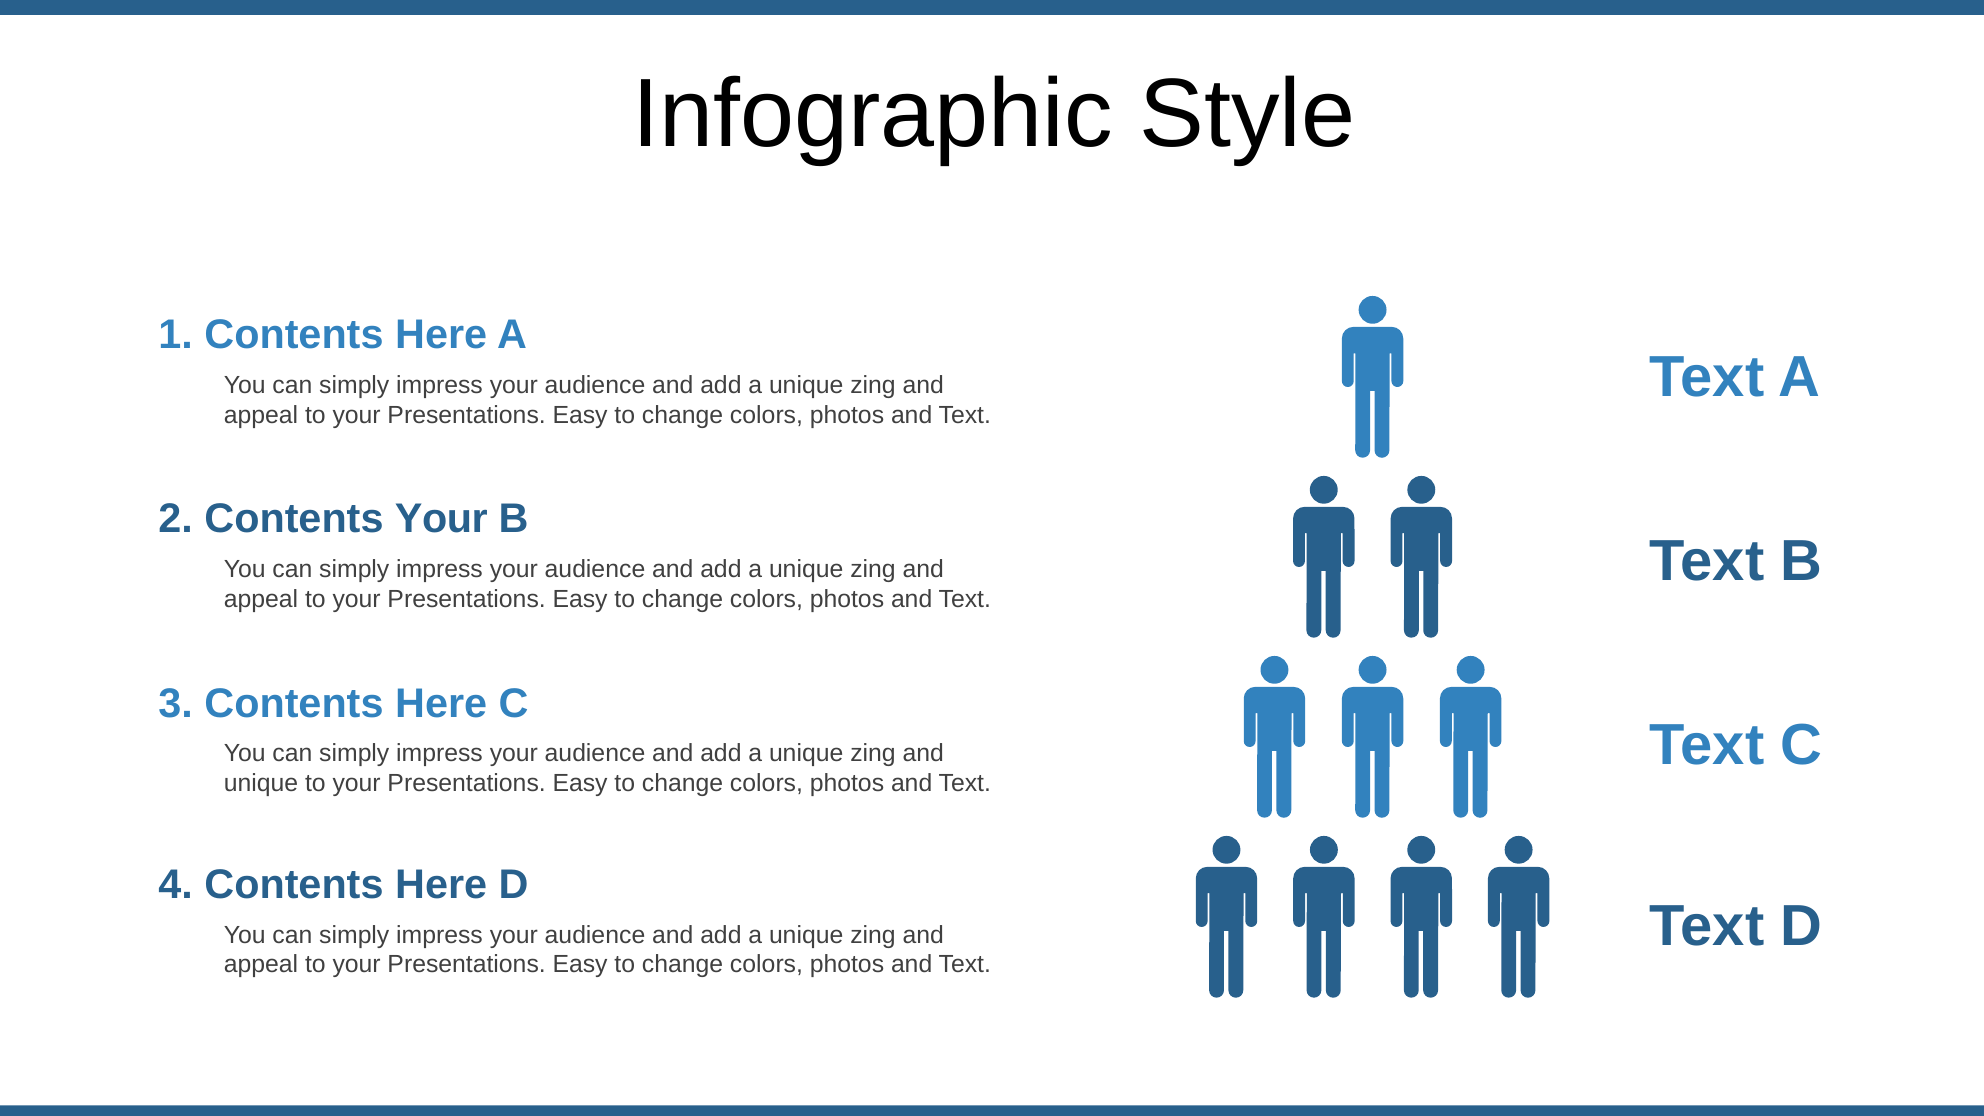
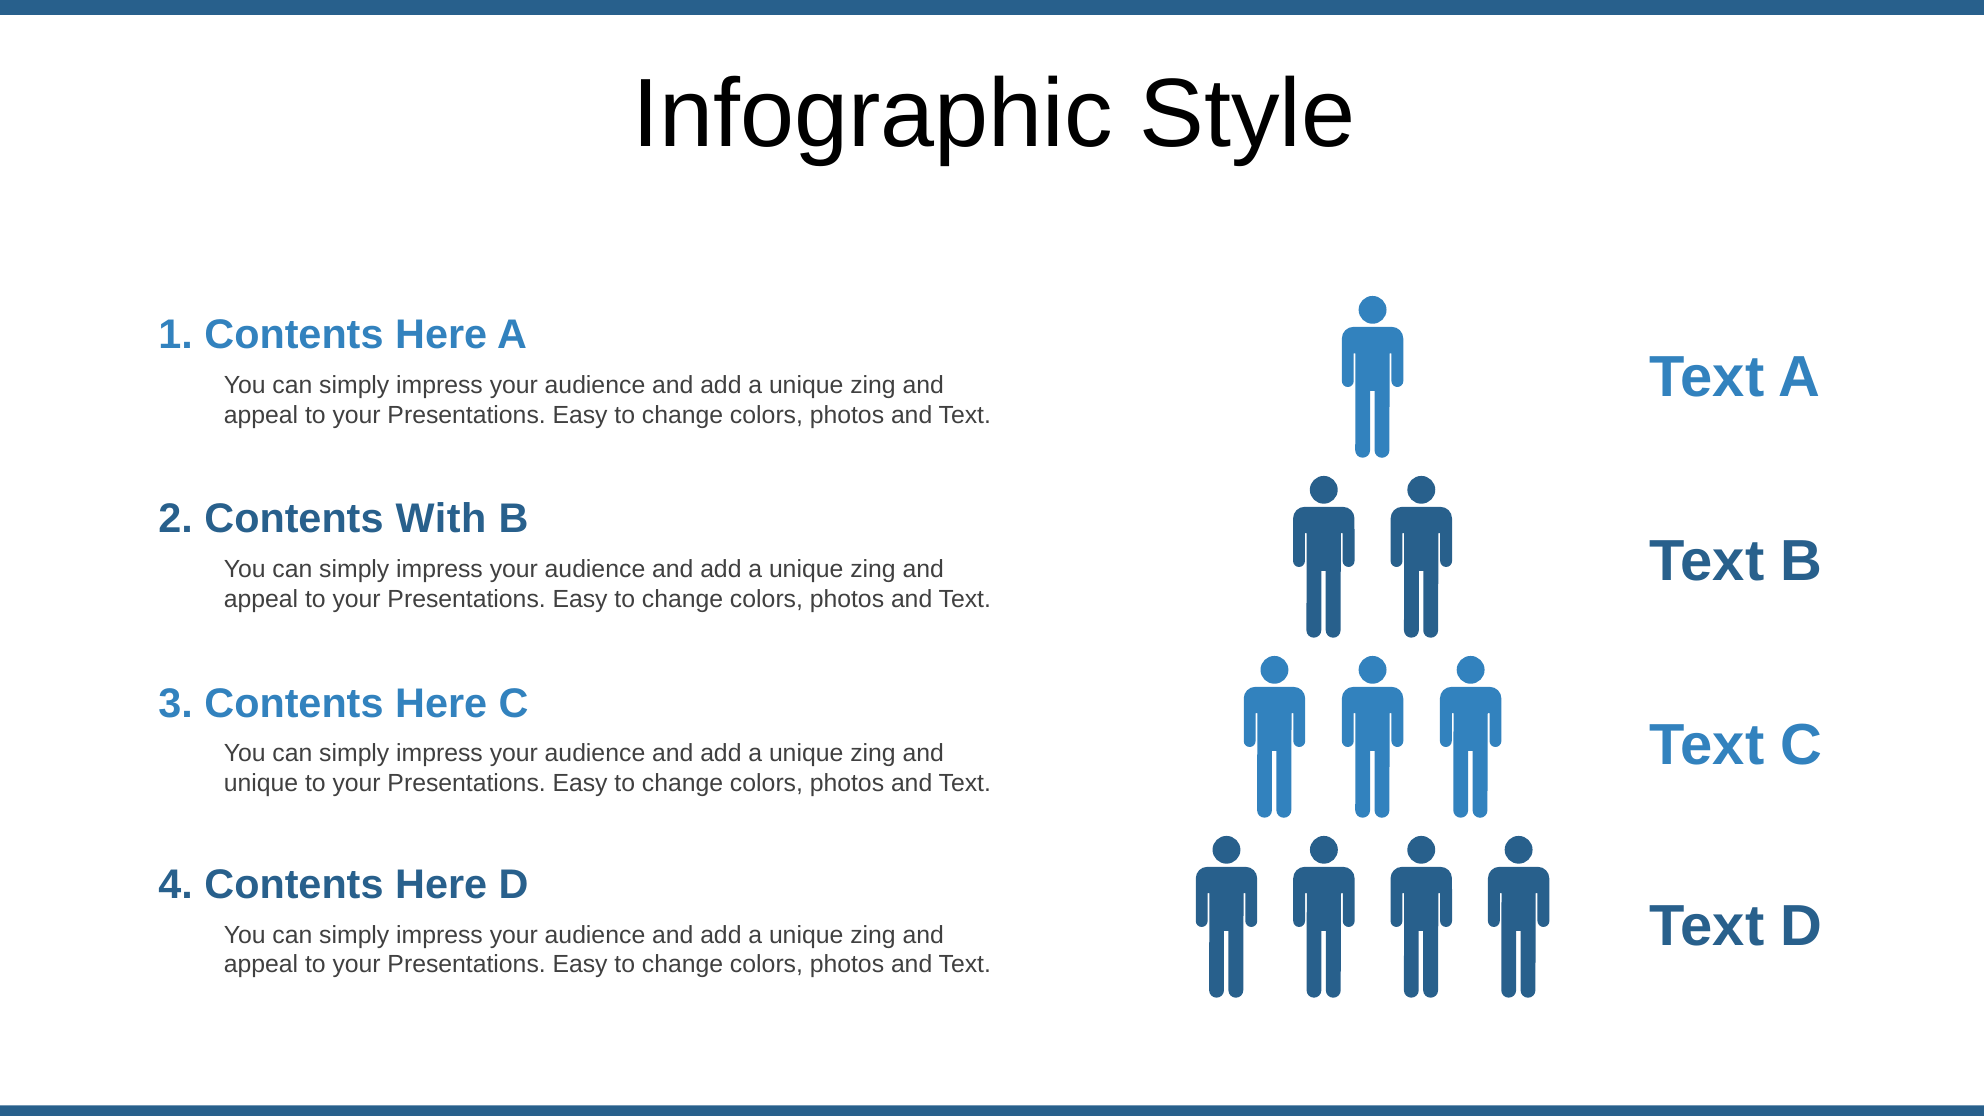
Contents Your: Your -> With
